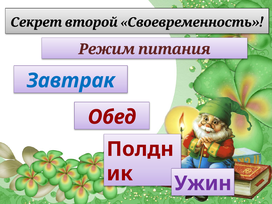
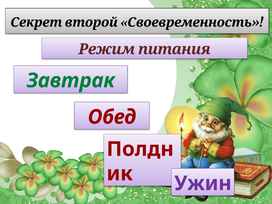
Завтрак colour: blue -> green
